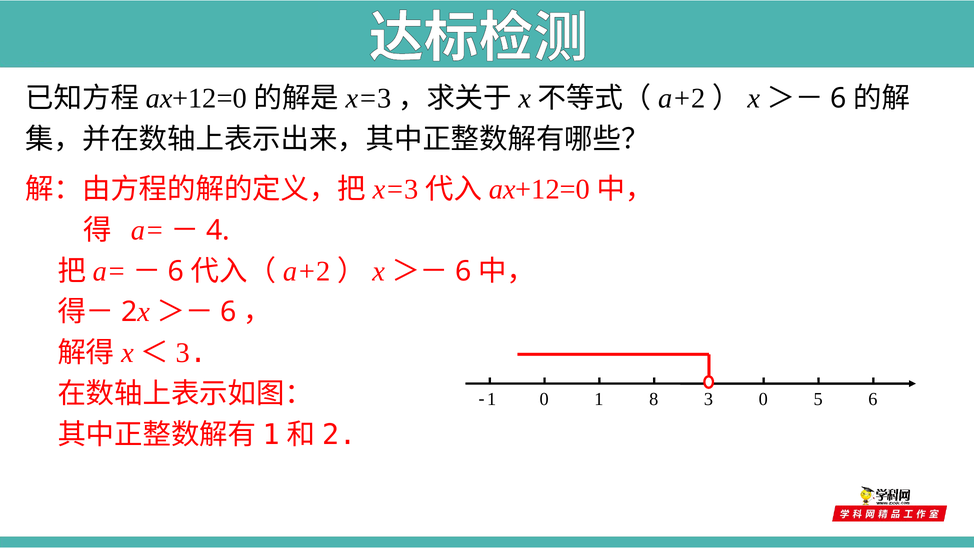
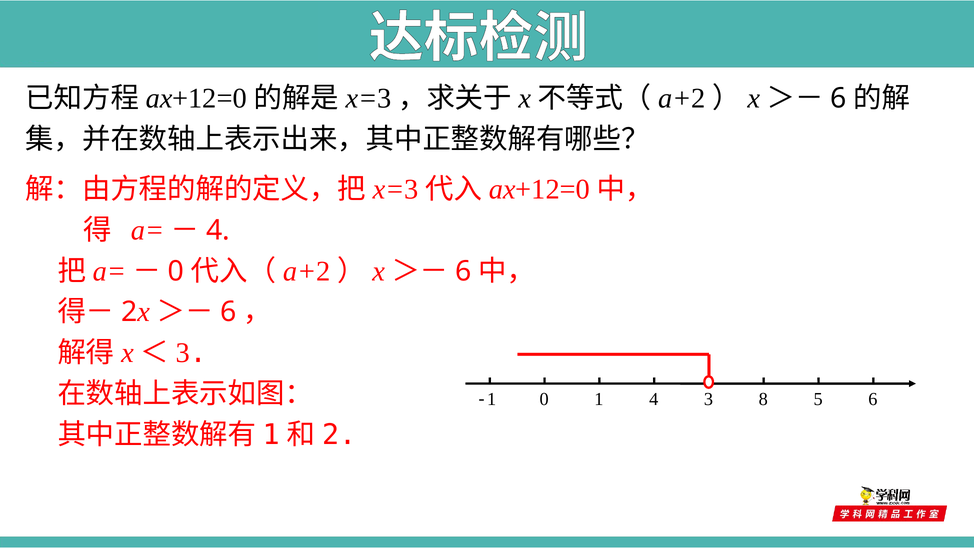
6 at (176, 271): 6 -> 0
1 8: 8 -> 4
3 0: 0 -> 8
